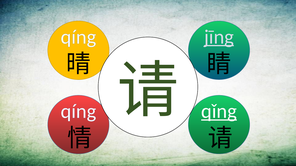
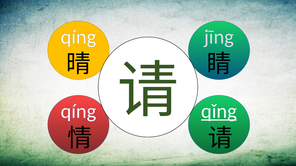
jīng underline: present -> none
